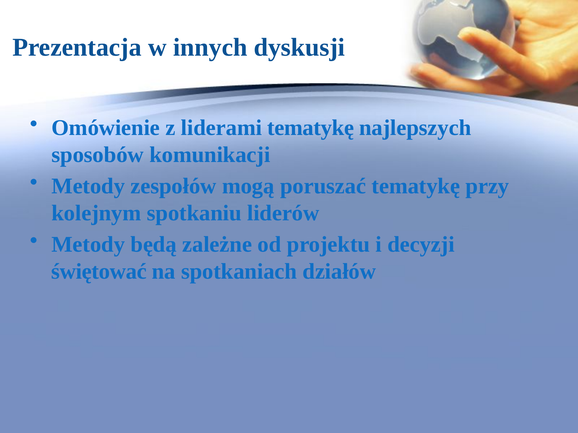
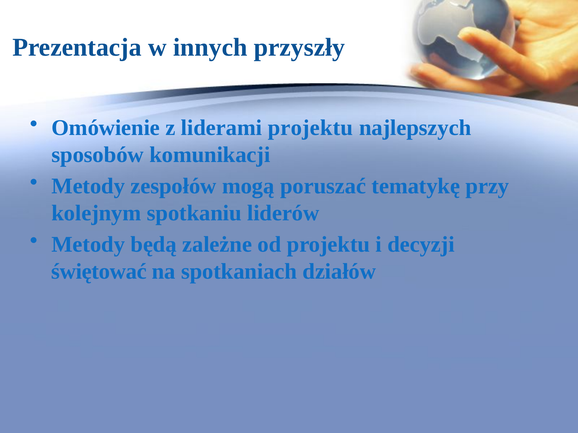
dyskusji: dyskusji -> przyszły
liderami tematykę: tematykę -> projektu
